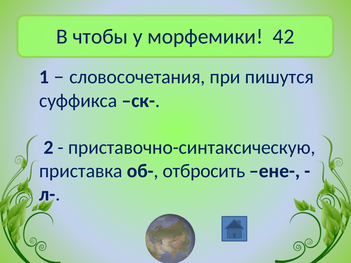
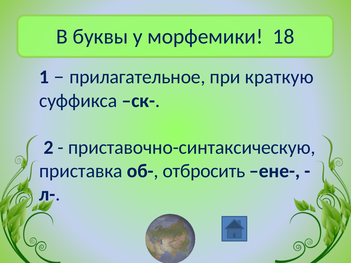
чтобы: чтобы -> буквы
42: 42 -> 18
словосочетания: словосочетания -> прилагательное
пишутся: пишутся -> краткую
